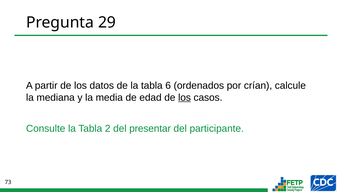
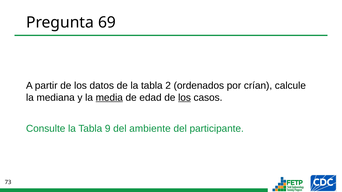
29: 29 -> 69
6: 6 -> 2
media underline: none -> present
2: 2 -> 9
presentar: presentar -> ambiente
